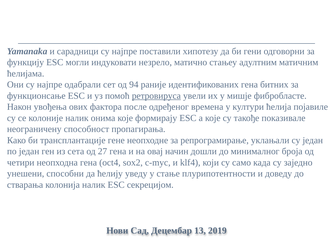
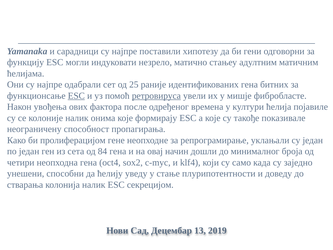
94: 94 -> 25
ESC at (76, 96) underline: none -> present
трансплантације: трансплантације -> пролиферацијом
27: 27 -> 84
